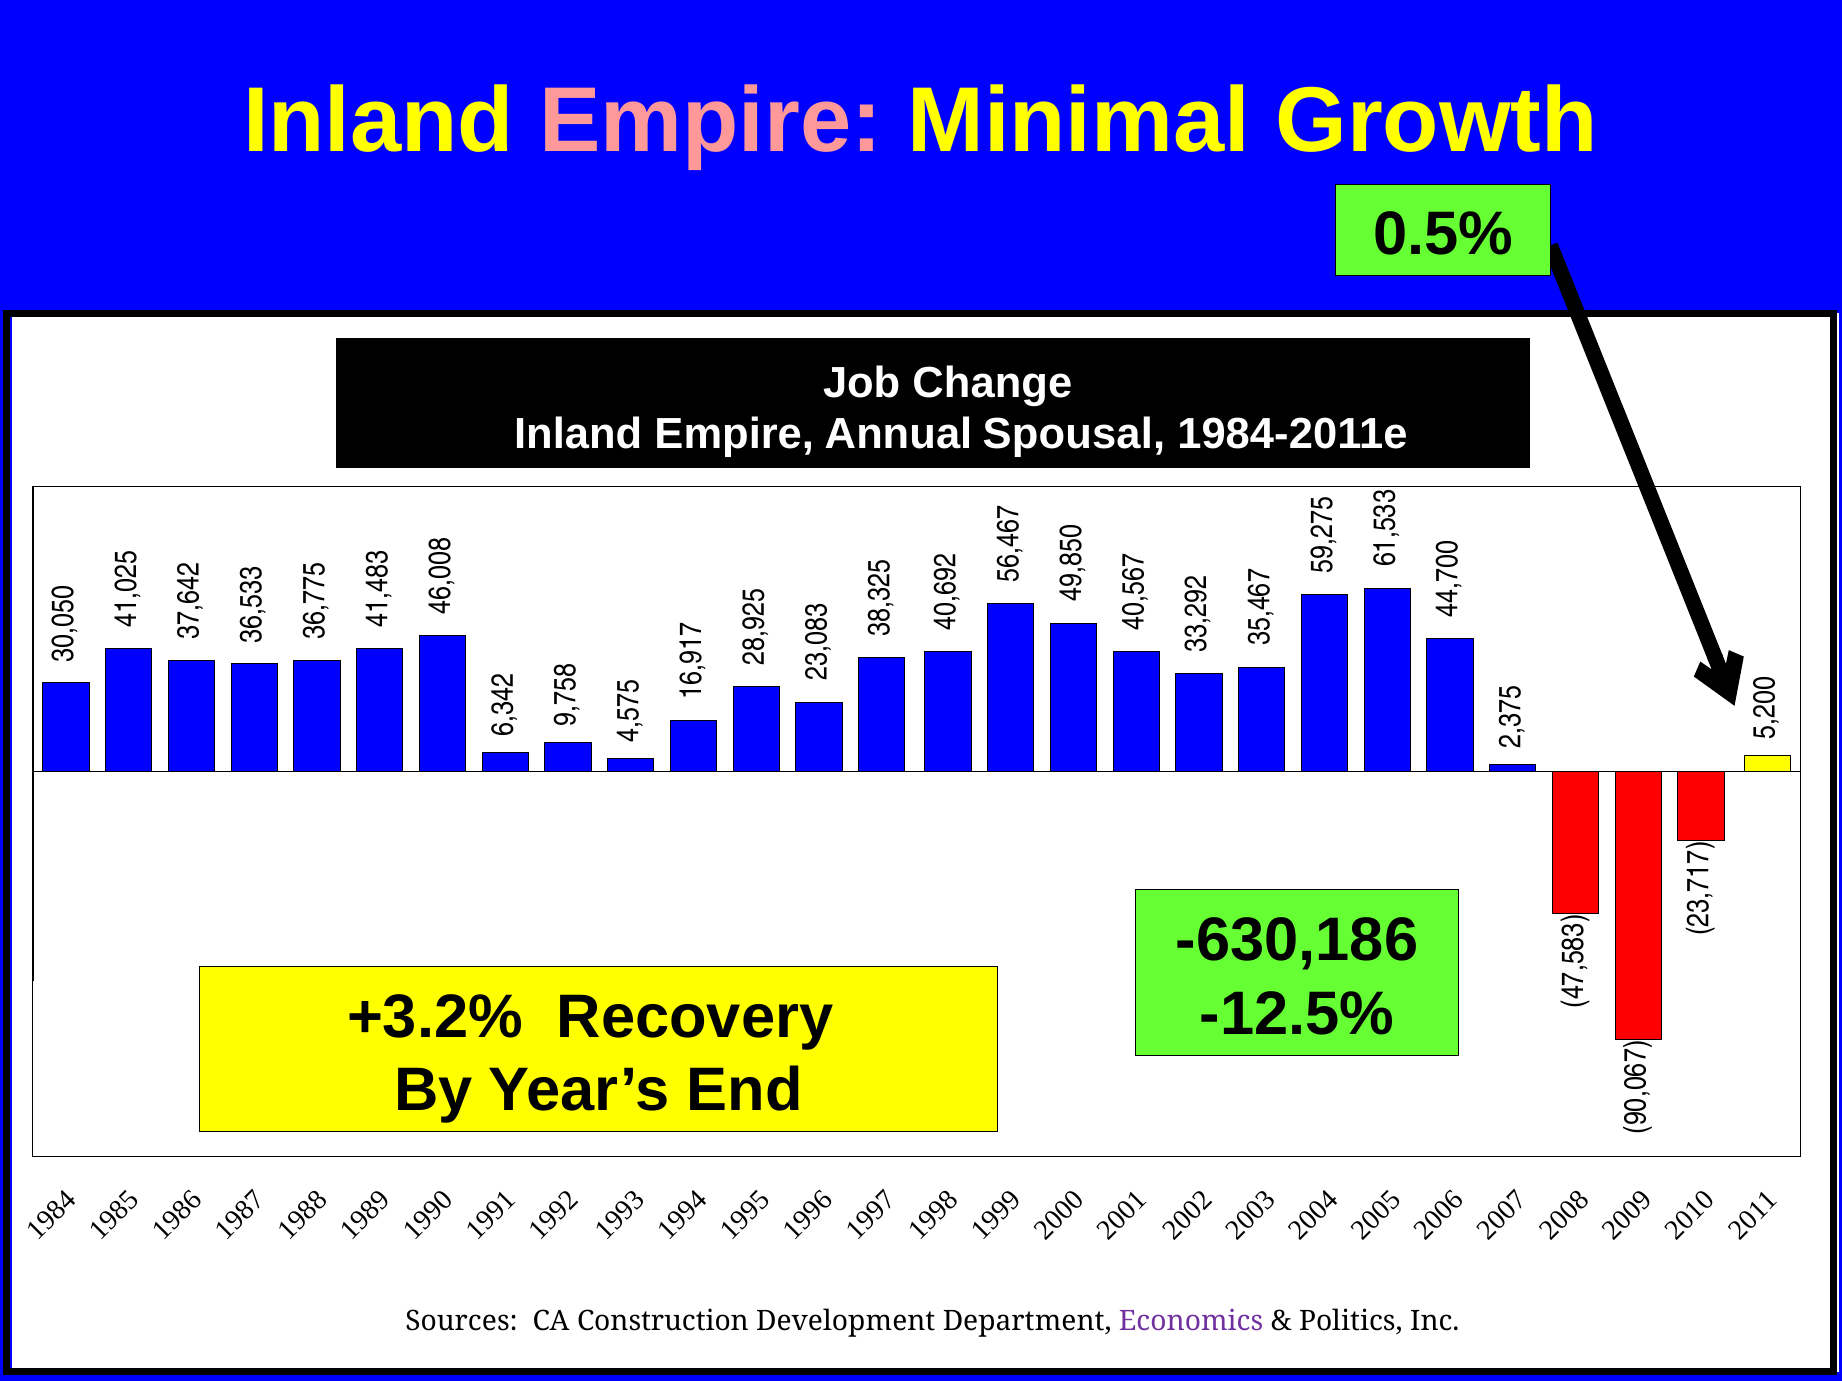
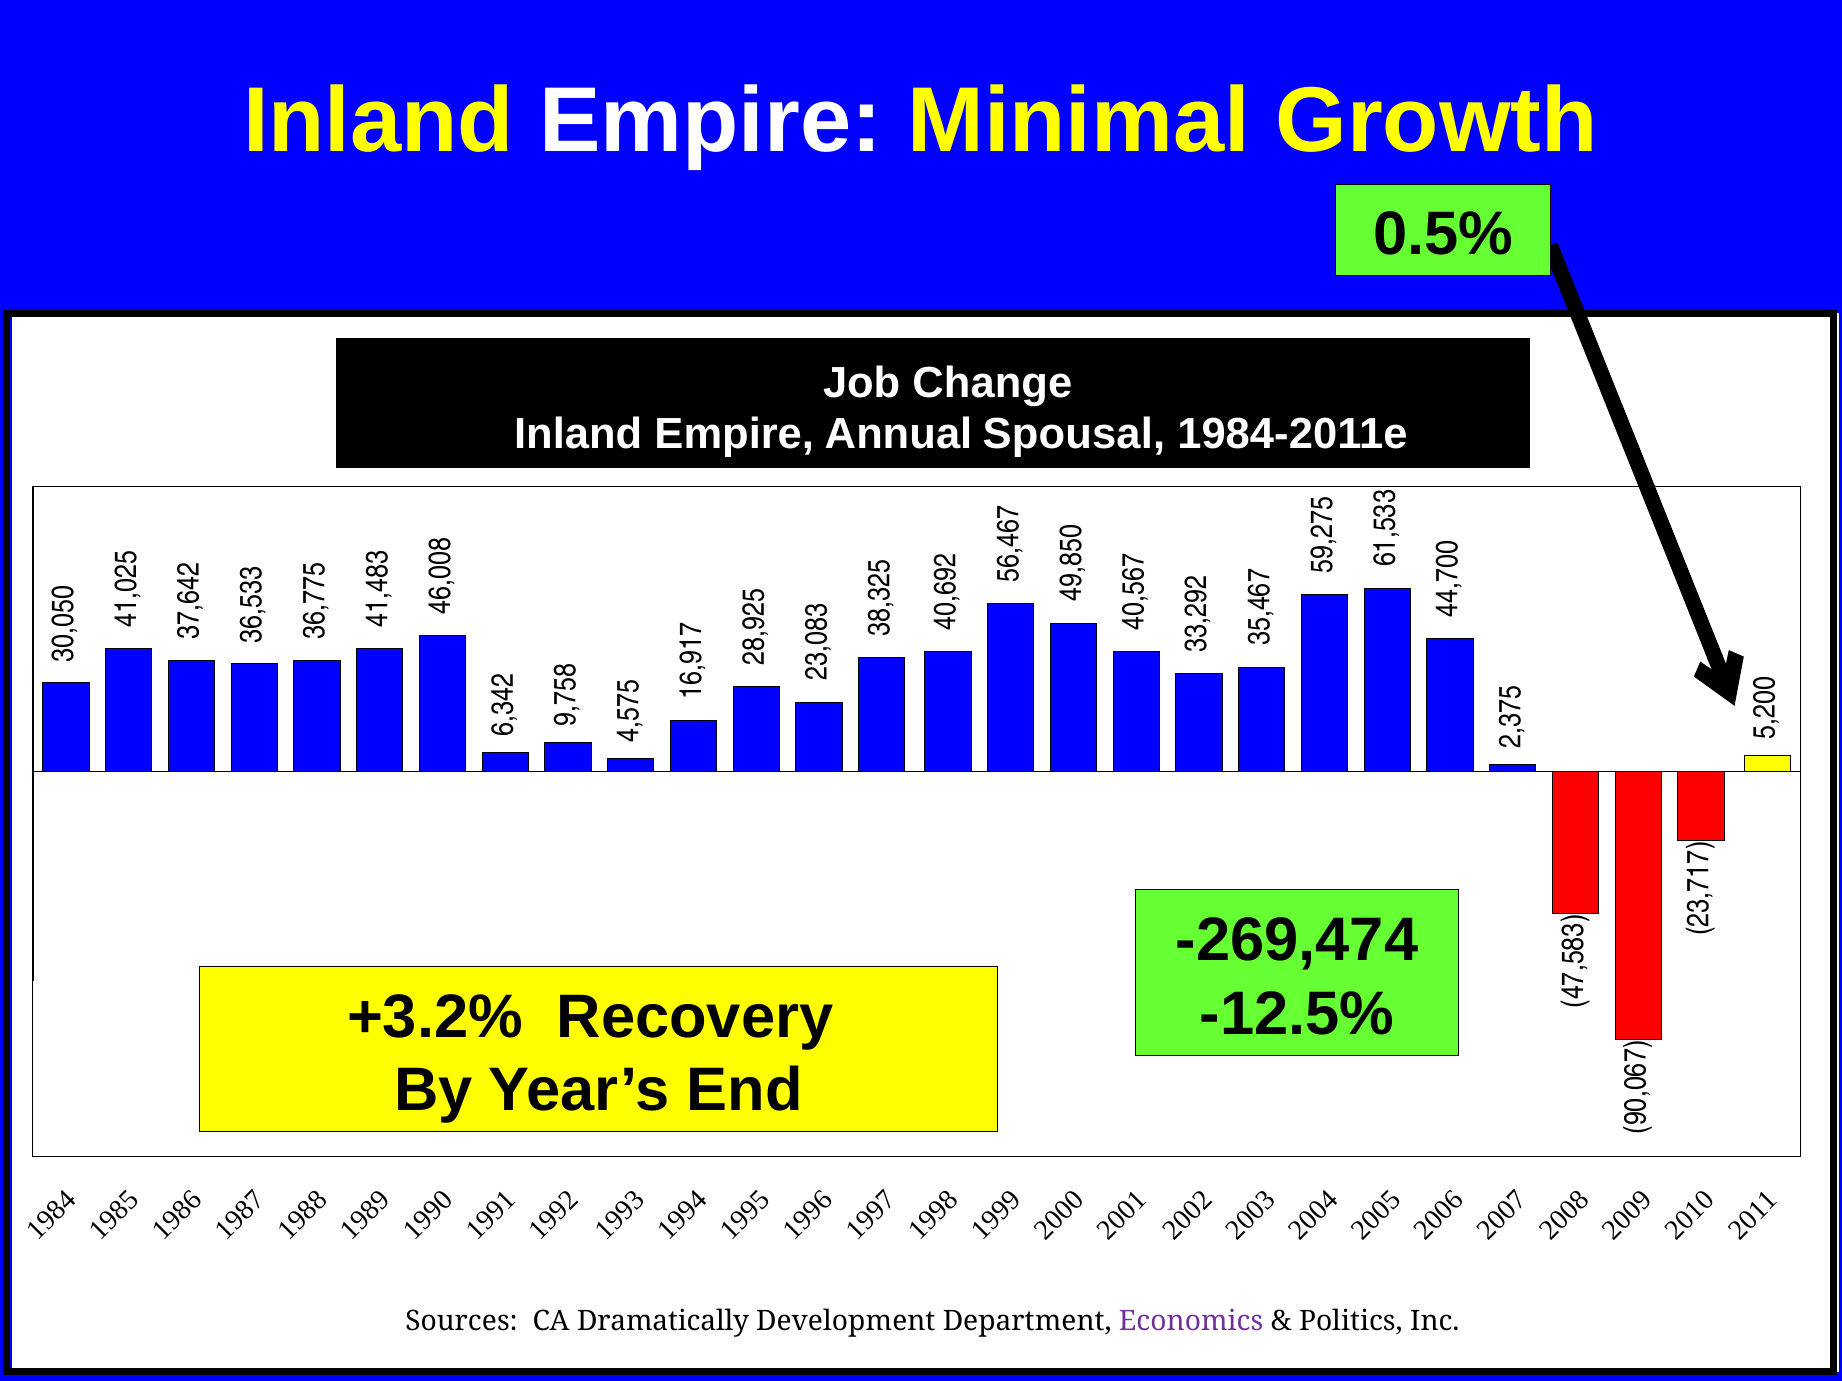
Empire at (711, 122) colour: pink -> white
-630,186: -630,186 -> -269,474
Construction: Construction -> Dramatically
